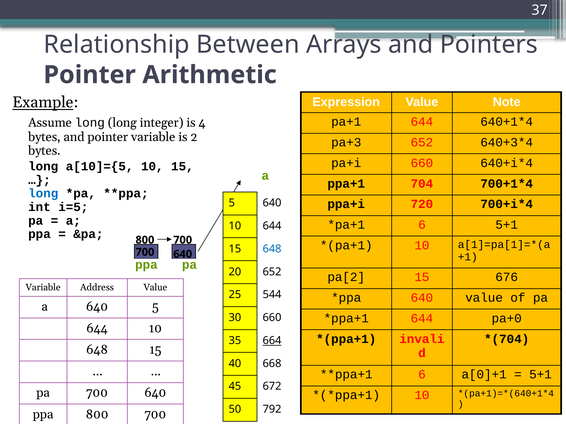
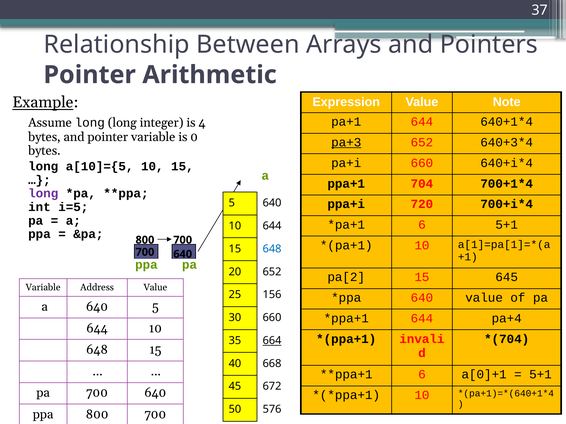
2: 2 -> 0
pa+3 underline: none -> present
long at (43, 194) colour: blue -> purple
676: 676 -> 645
544: 544 -> 156
pa+0: pa+0 -> pa+4
792: 792 -> 576
